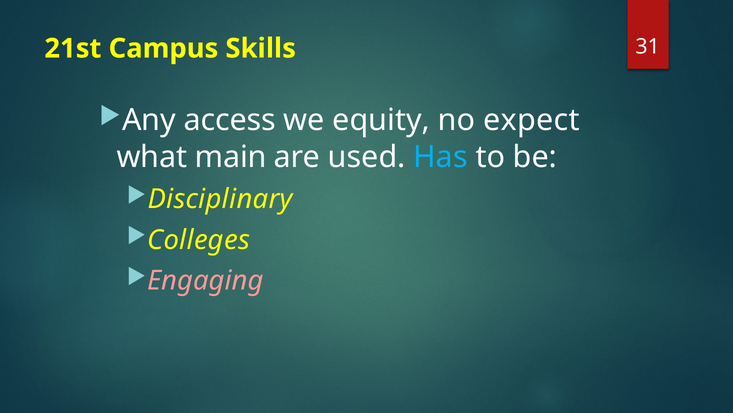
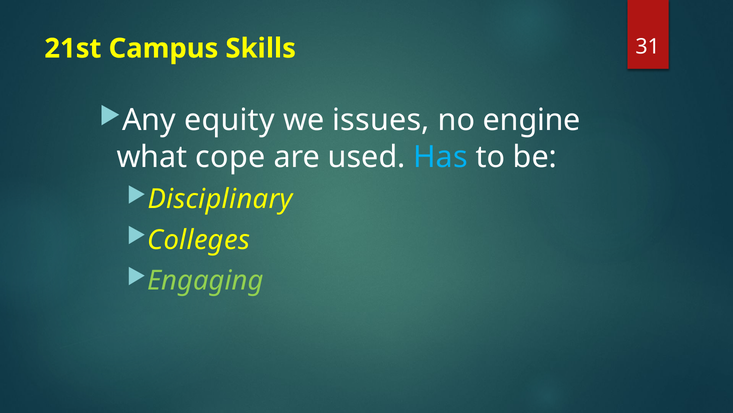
access: access -> equity
equity: equity -> issues
expect: expect -> engine
main: main -> cope
Engaging colour: pink -> light green
